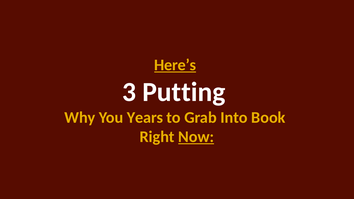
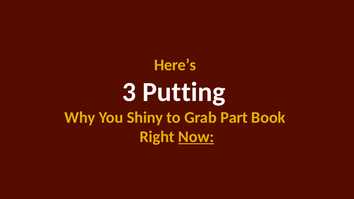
Here’s underline: present -> none
Years: Years -> Shiny
Into: Into -> Part
